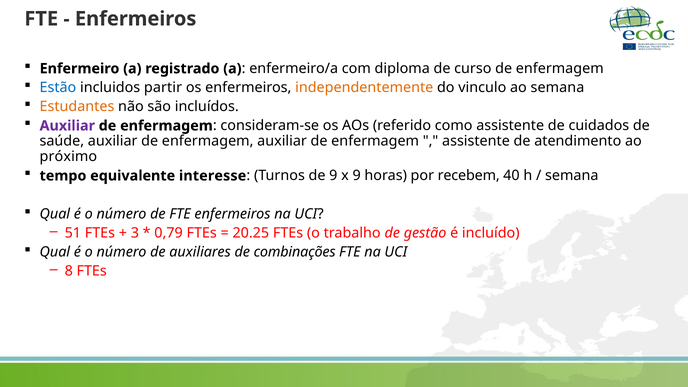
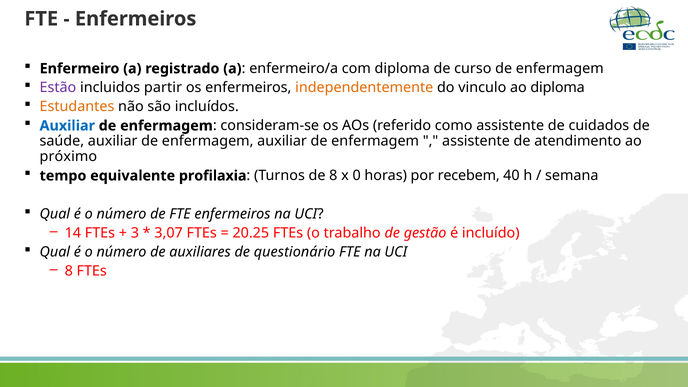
Estão colour: blue -> purple
ao semana: semana -> diploma
Auxiliar at (67, 126) colour: purple -> blue
interesse: interesse -> profilaxia
de 9: 9 -> 8
x 9: 9 -> 0
51: 51 -> 14
0,79: 0,79 -> 3,07
combinações: combinações -> questionário
